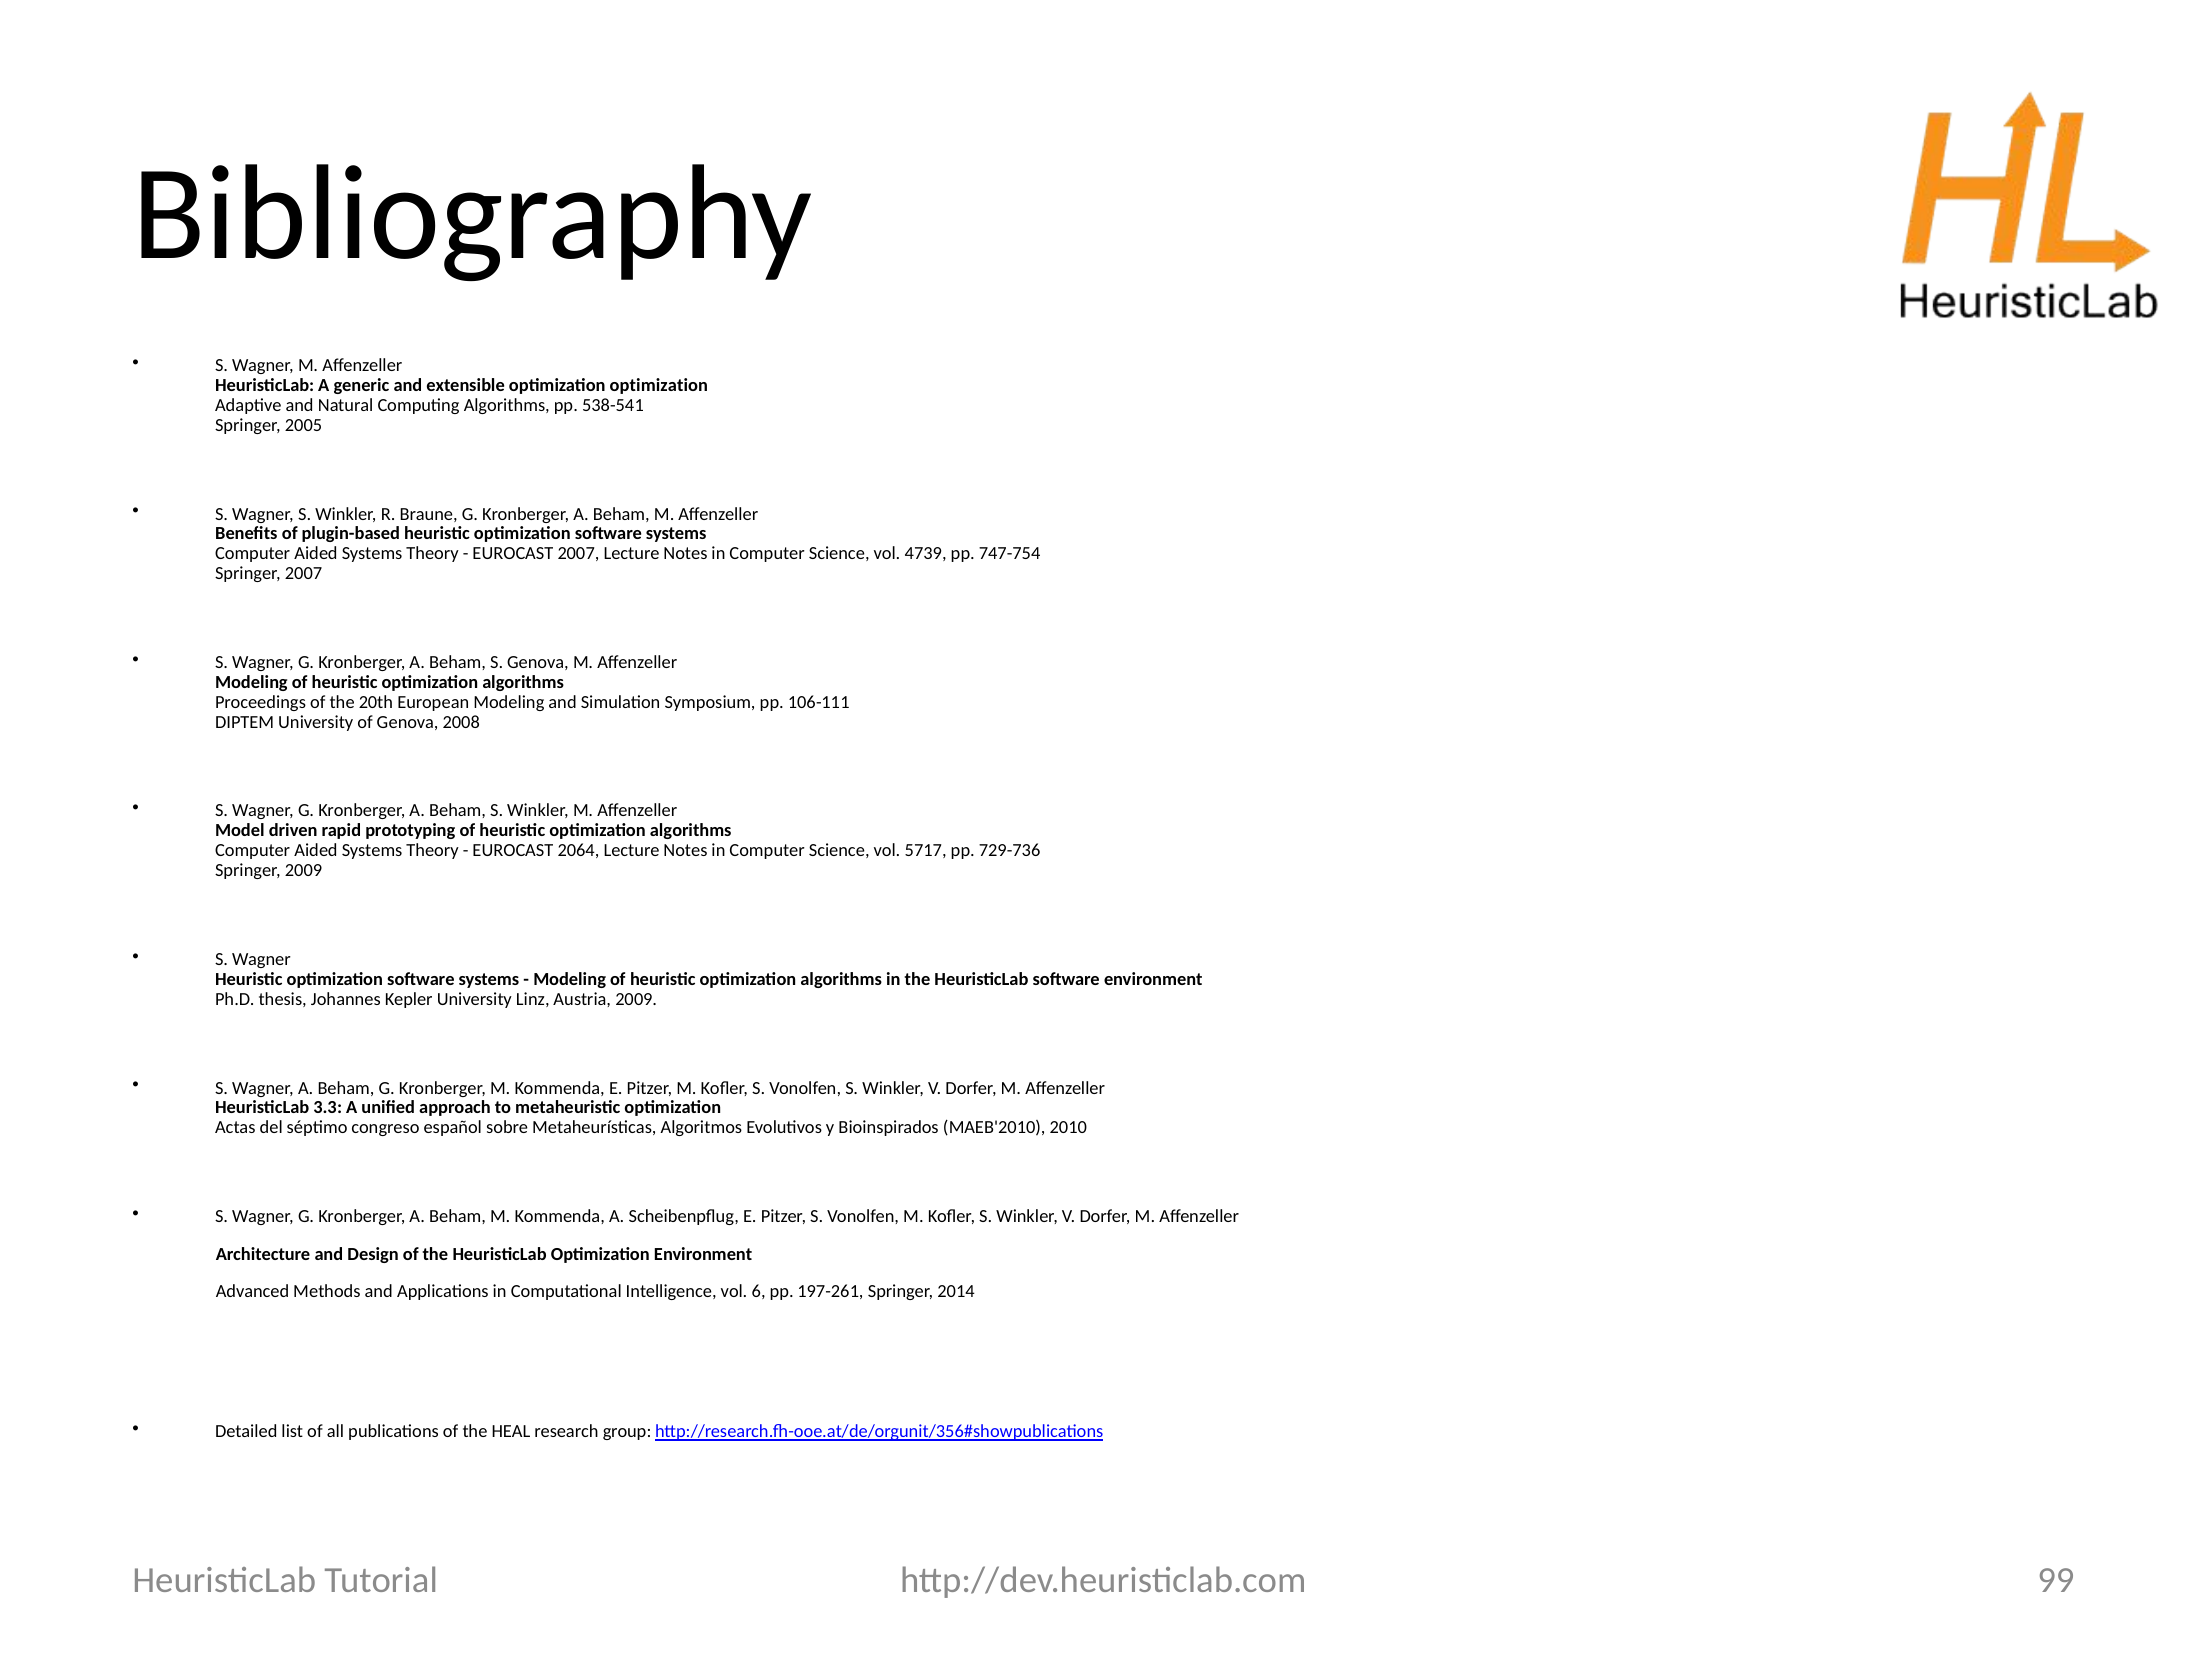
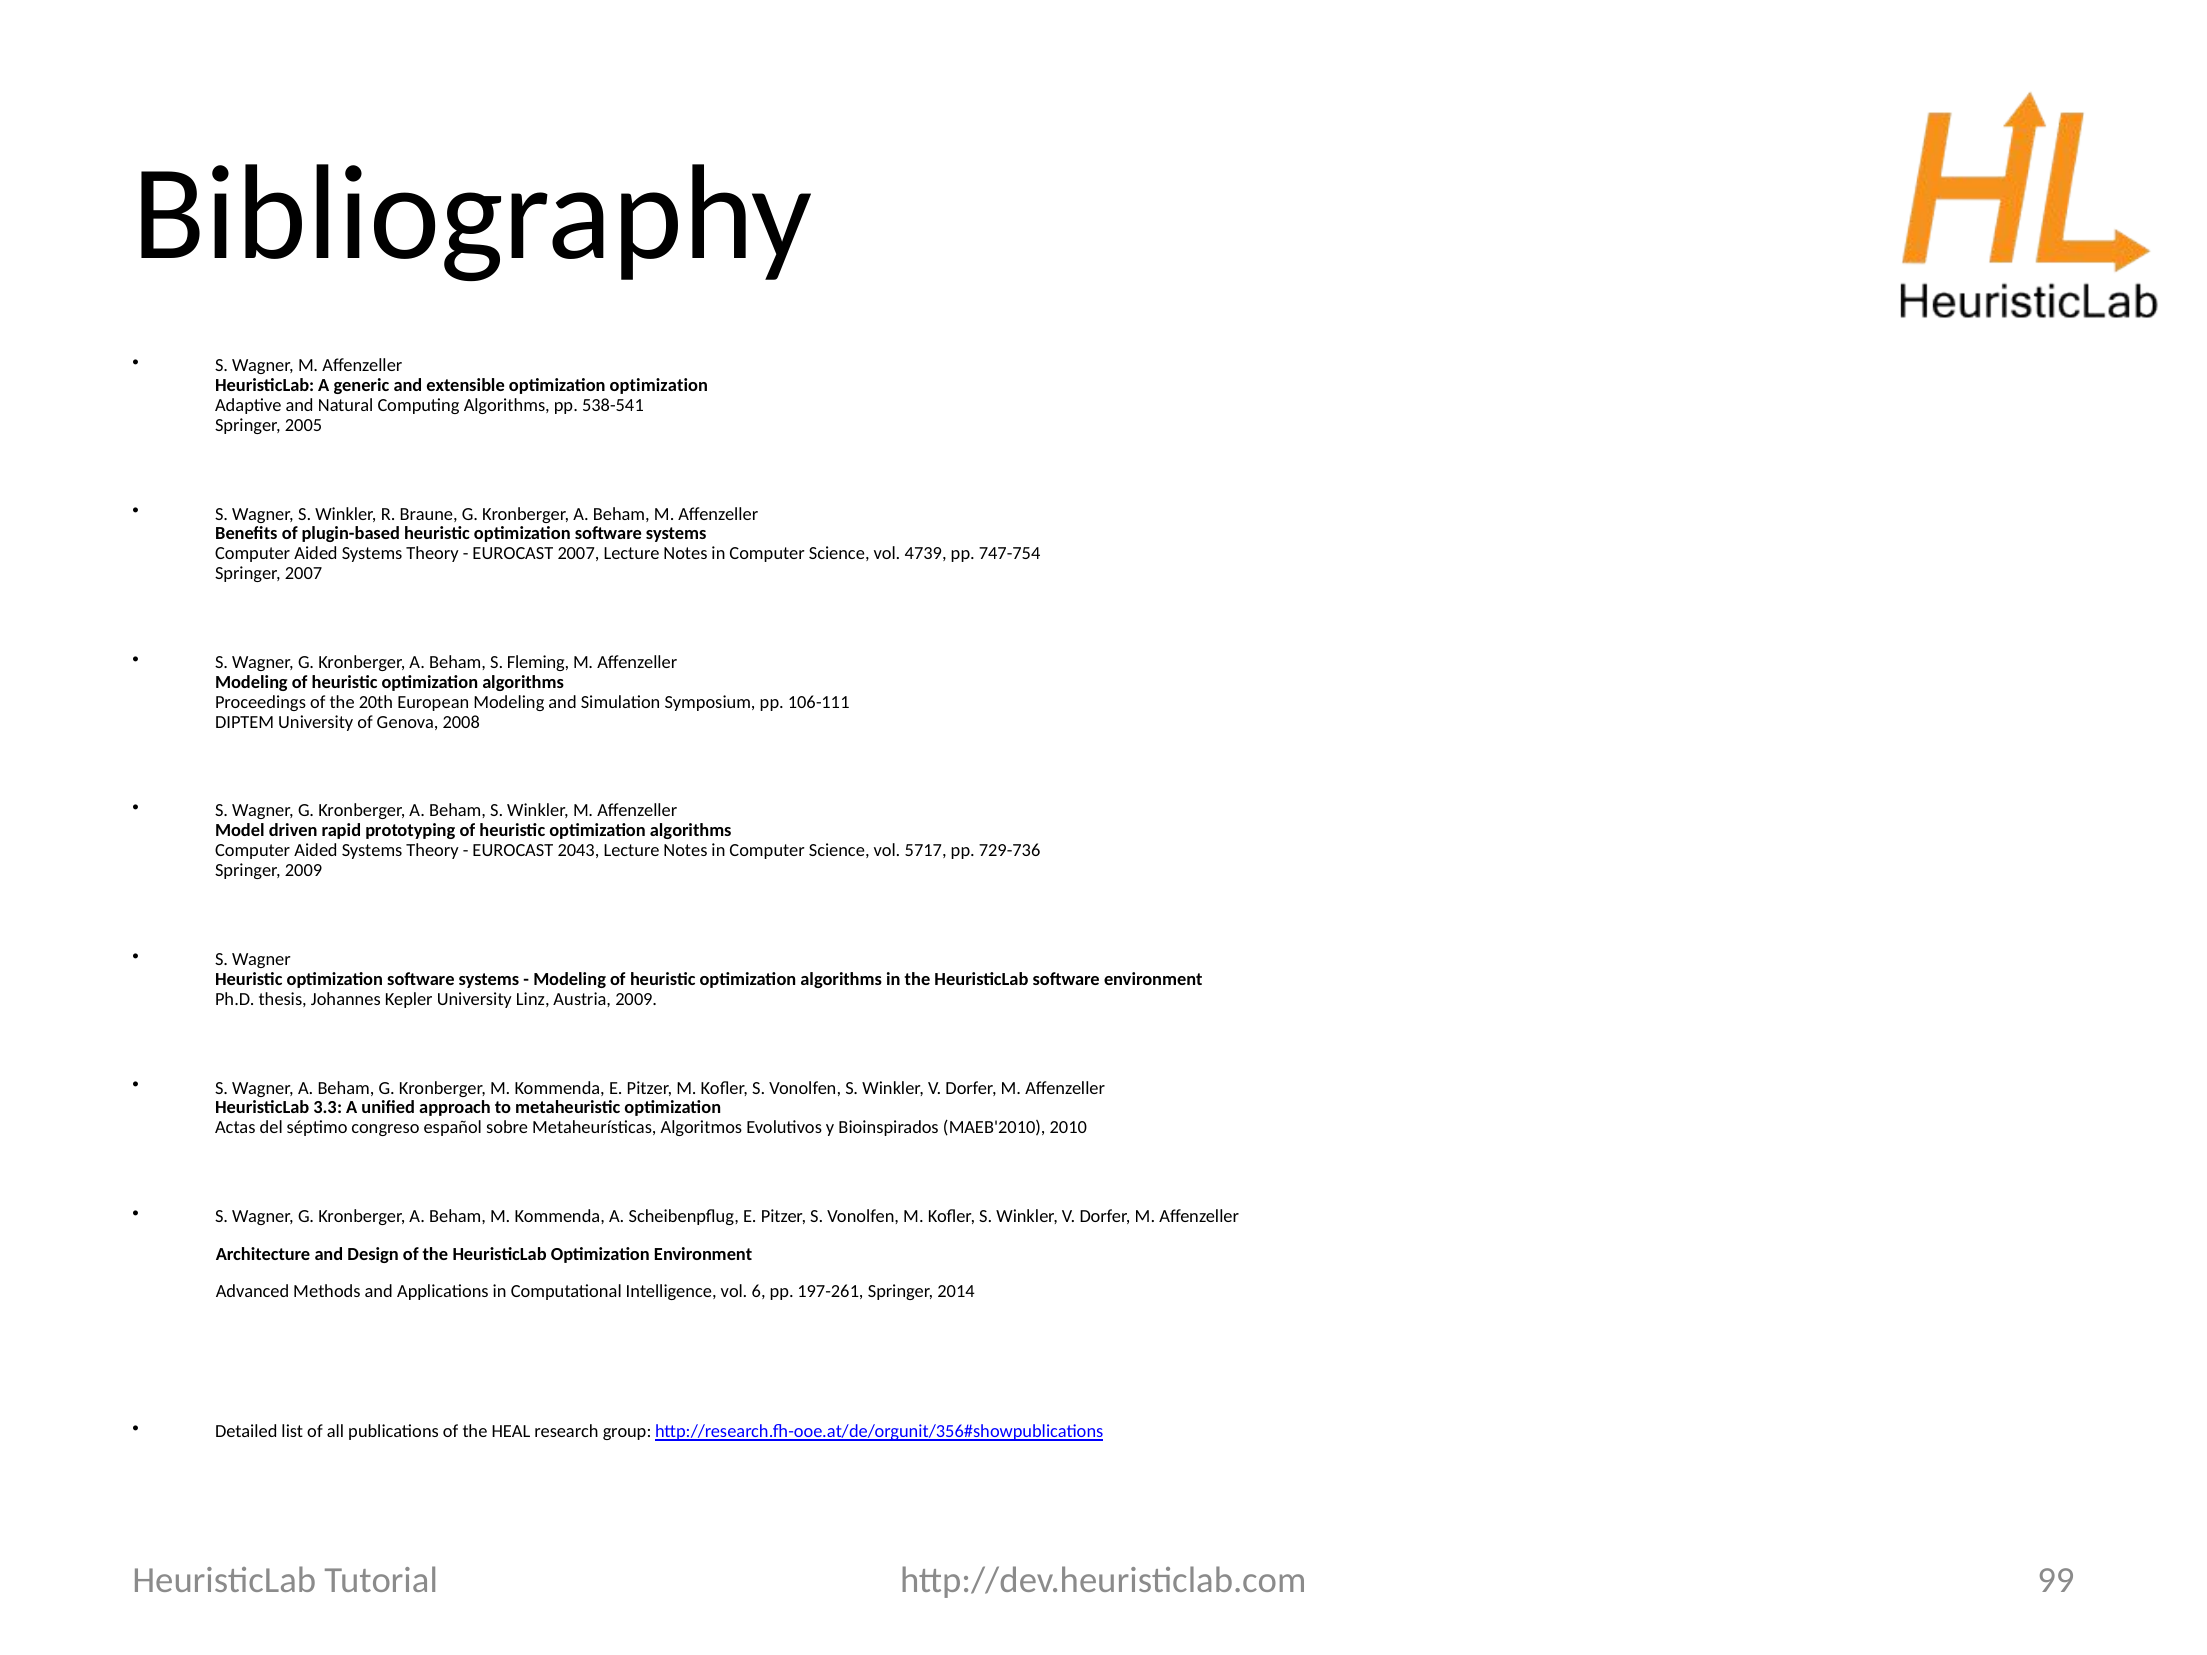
S Genova: Genova -> Fleming
2064: 2064 -> 2043
